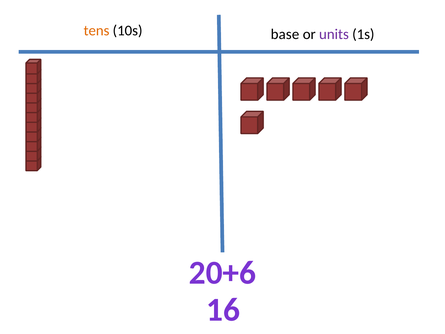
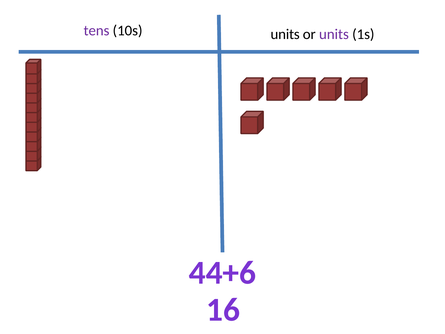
tens colour: orange -> purple
10s base: base -> units
20+6: 20+6 -> 44+6
